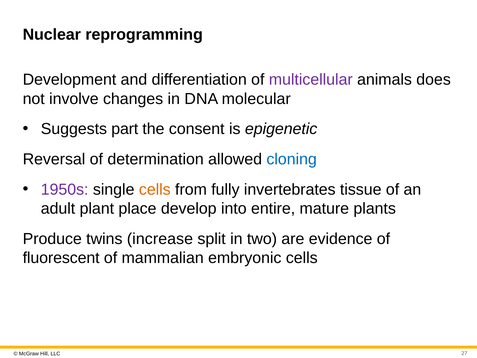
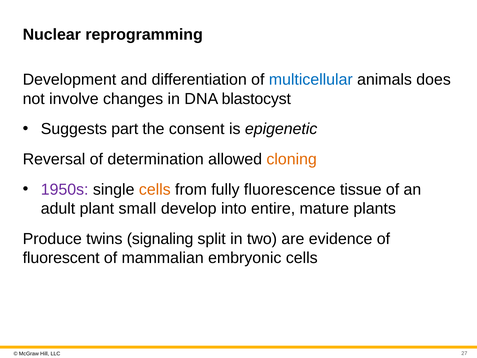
multicellular colour: purple -> blue
molecular: molecular -> blastocyst
cloning colour: blue -> orange
invertebrates: invertebrates -> fluorescence
place: place -> small
increase: increase -> signaling
